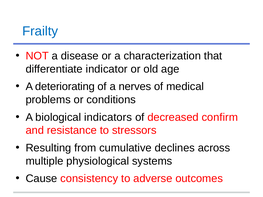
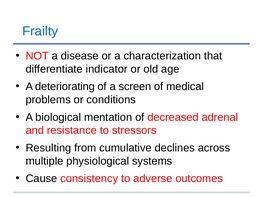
nerves: nerves -> screen
indicators: indicators -> mentation
confirm: confirm -> adrenal
